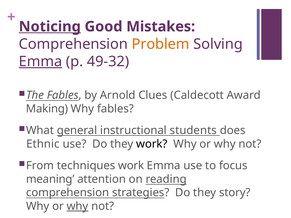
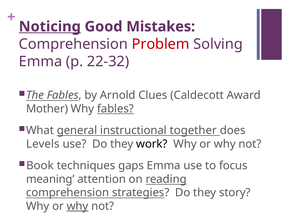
Problem colour: orange -> red
Emma at (40, 62) underline: present -> none
49-32: 49-32 -> 22-32
Making: Making -> Mother
fables at (115, 109) underline: none -> present
students: students -> together
Ethnic: Ethnic -> Levels
From: From -> Book
techniques work: work -> gaps
